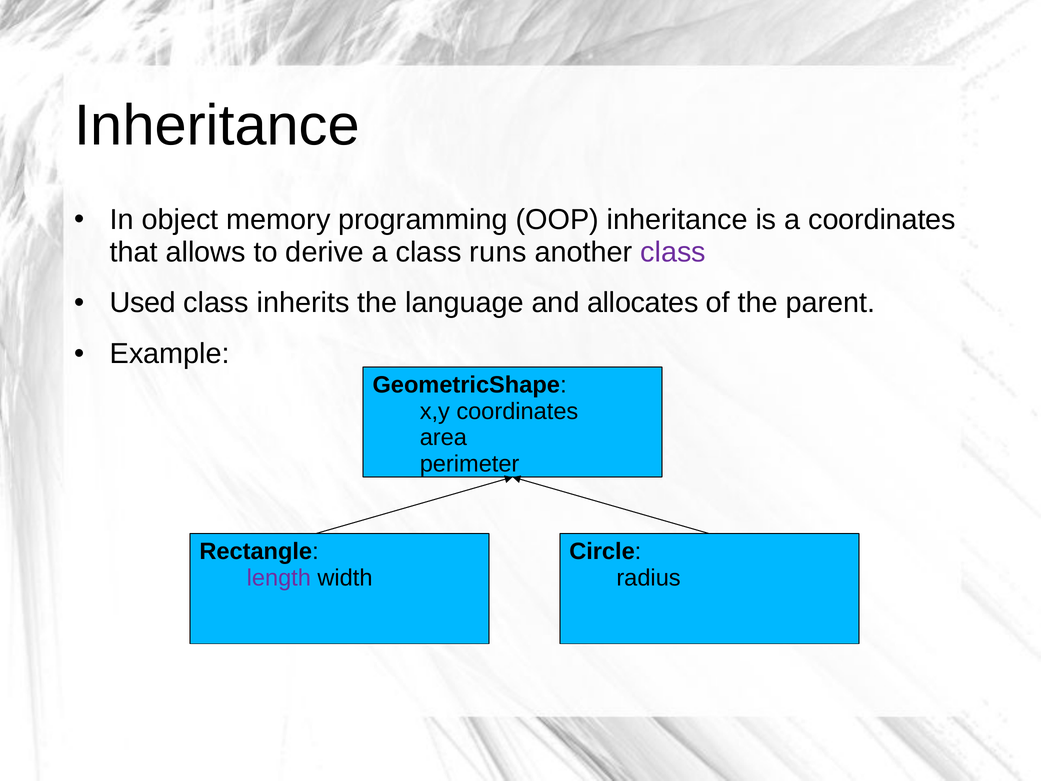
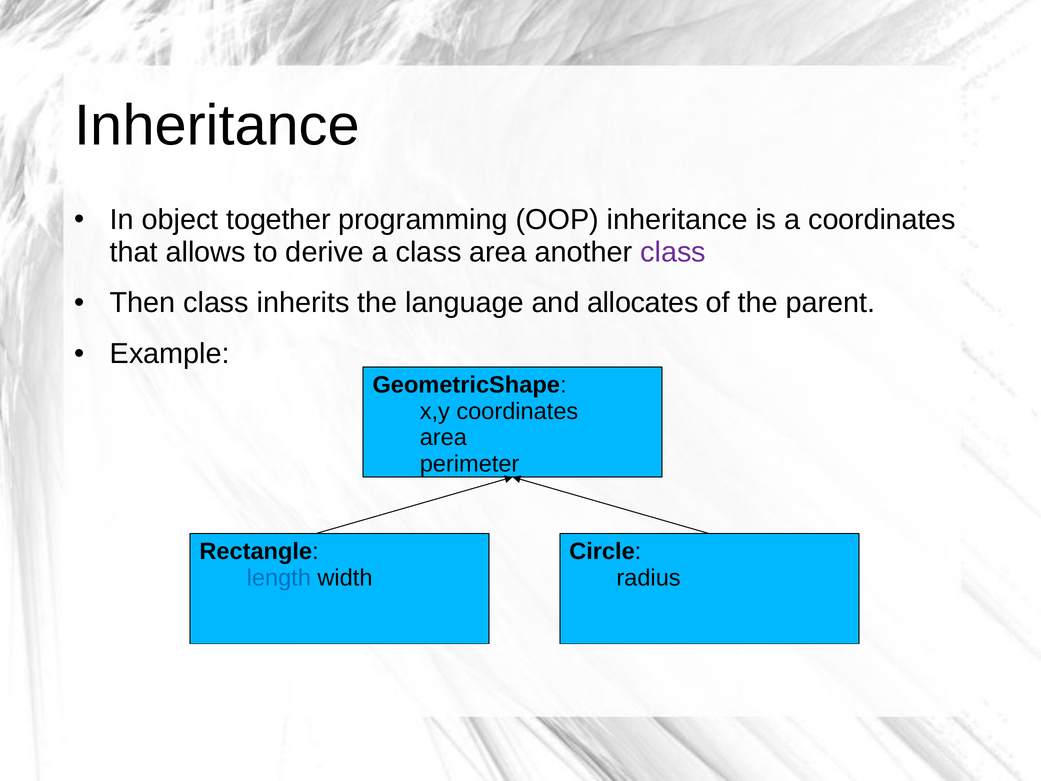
memory: memory -> together
class runs: runs -> area
Used: Used -> Then
length colour: purple -> blue
